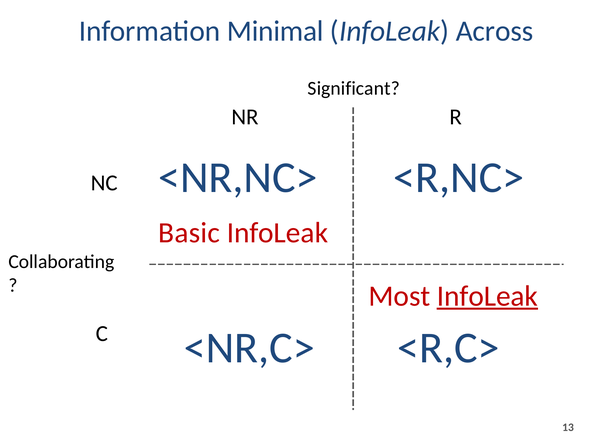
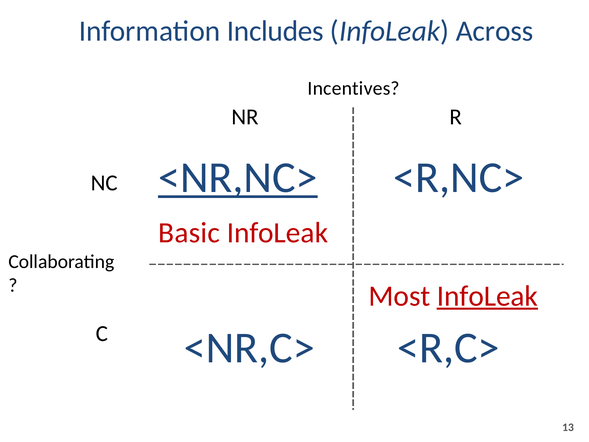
Minimal: Minimal -> Includes
Significant: Significant -> Incentives
<NR,NC> underline: none -> present
